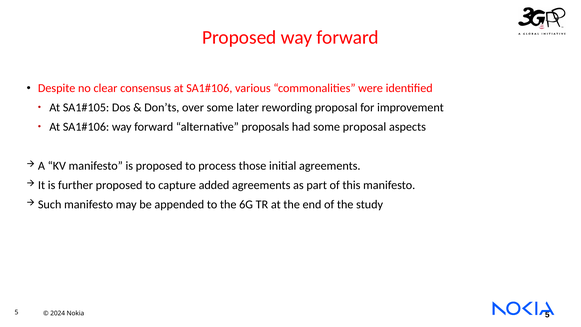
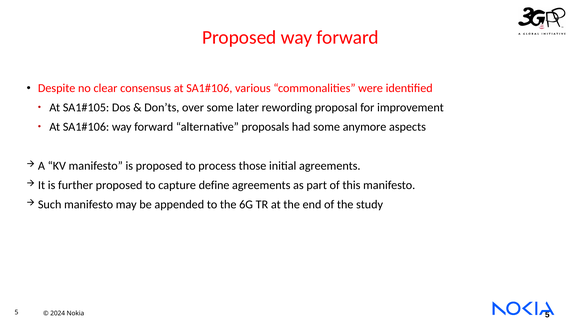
some proposal: proposal -> anymore
added: added -> define
